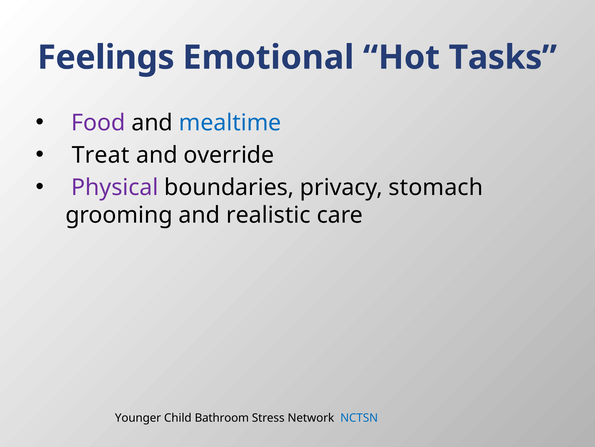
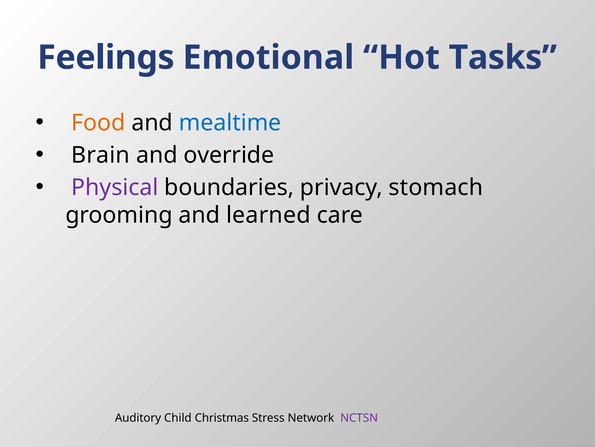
Food colour: purple -> orange
Treat: Treat -> Brain
realistic: realistic -> learned
Younger: Younger -> Auditory
Bathroom: Bathroom -> Christmas
NCTSN colour: blue -> purple
